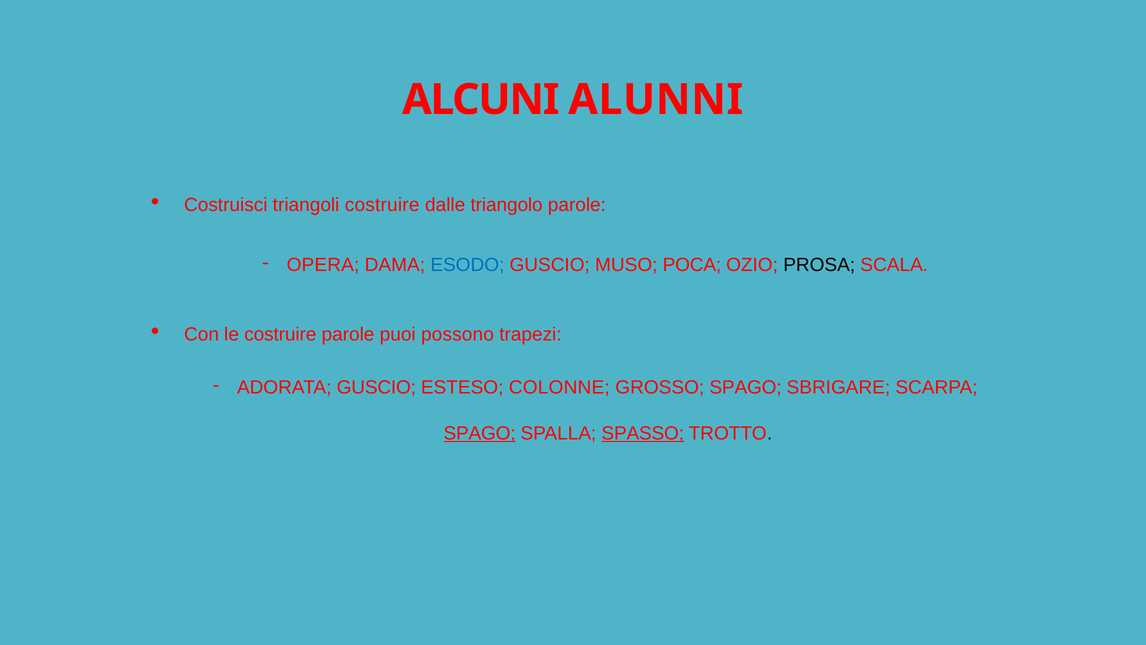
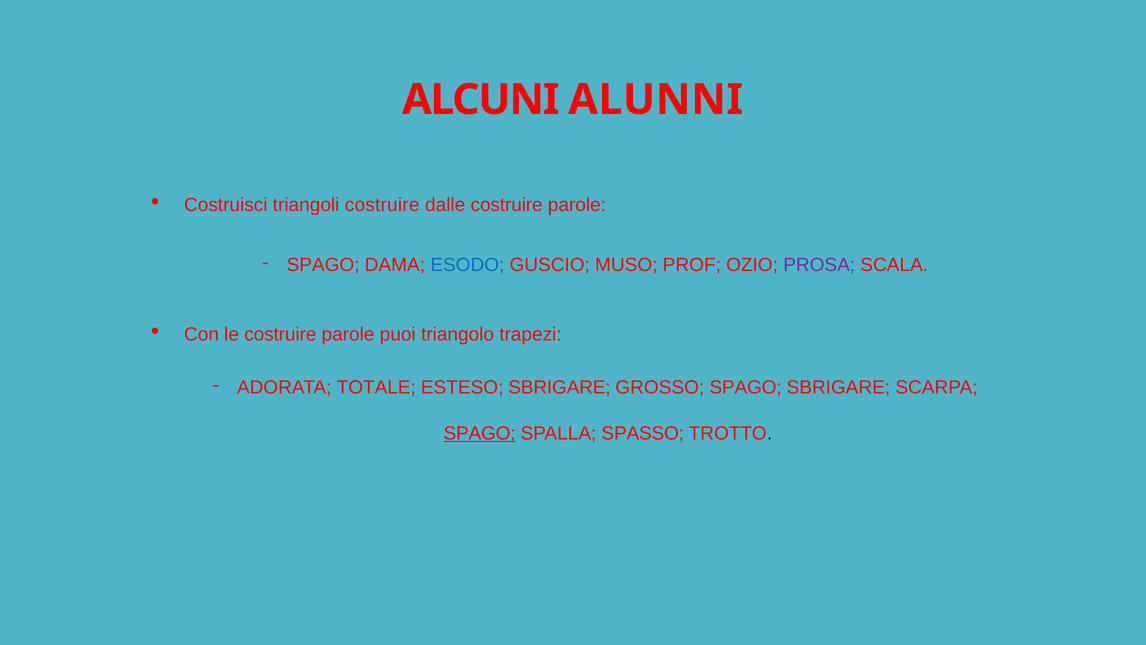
dalle triangolo: triangolo -> costruire
OPERA at (323, 265): OPERA -> SPAGO
POCA: POCA -> PROF
PROSA colour: black -> purple
possono: possono -> triangolo
ADORATA GUSCIO: GUSCIO -> TOTALE
ESTESO COLONNE: COLONNE -> SBRIGARE
SPASSO underline: present -> none
